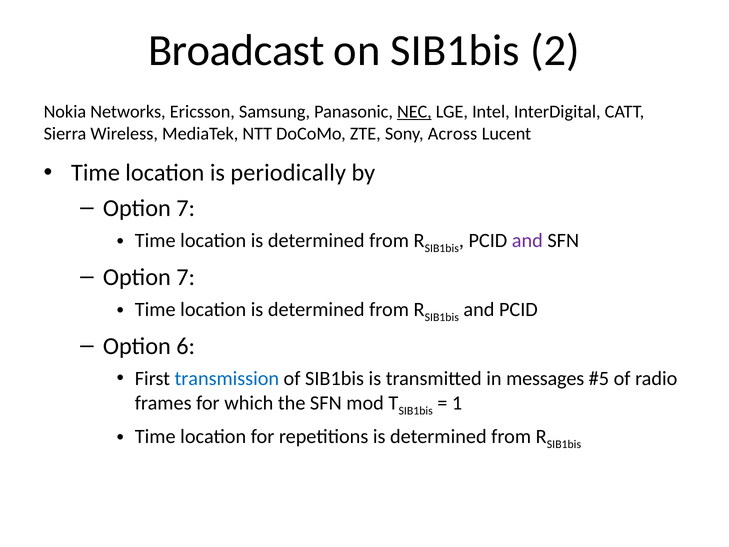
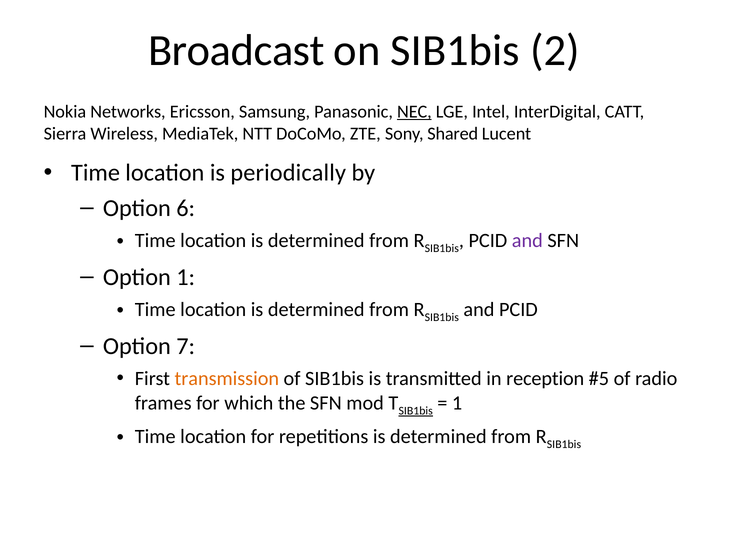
Across: Across -> Shared
7 at (186, 208): 7 -> 6
7 at (186, 277): 7 -> 1
6: 6 -> 7
transmission colour: blue -> orange
messages: messages -> reception
SIB1bis at (416, 411) underline: none -> present
